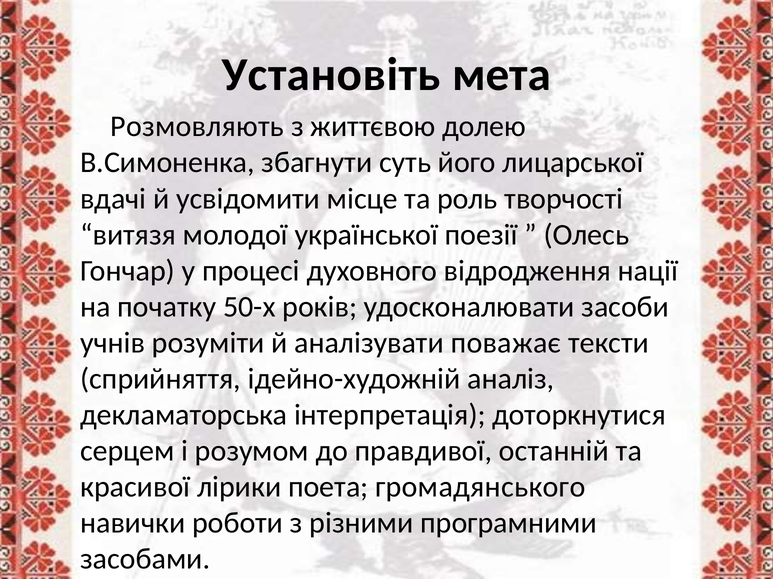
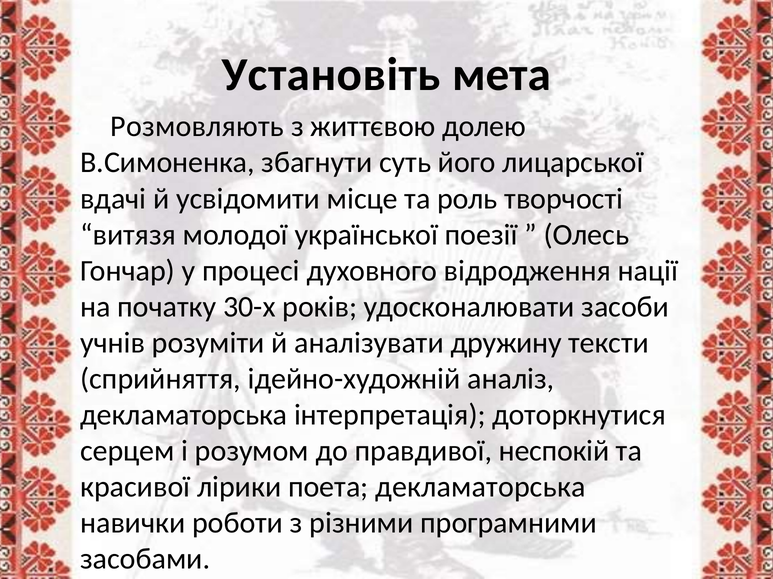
50-х: 50-х -> 30-х
поважає: поважає -> дружину
останній: останній -> неспокій
поета громадянського: громадянського -> декламаторська
